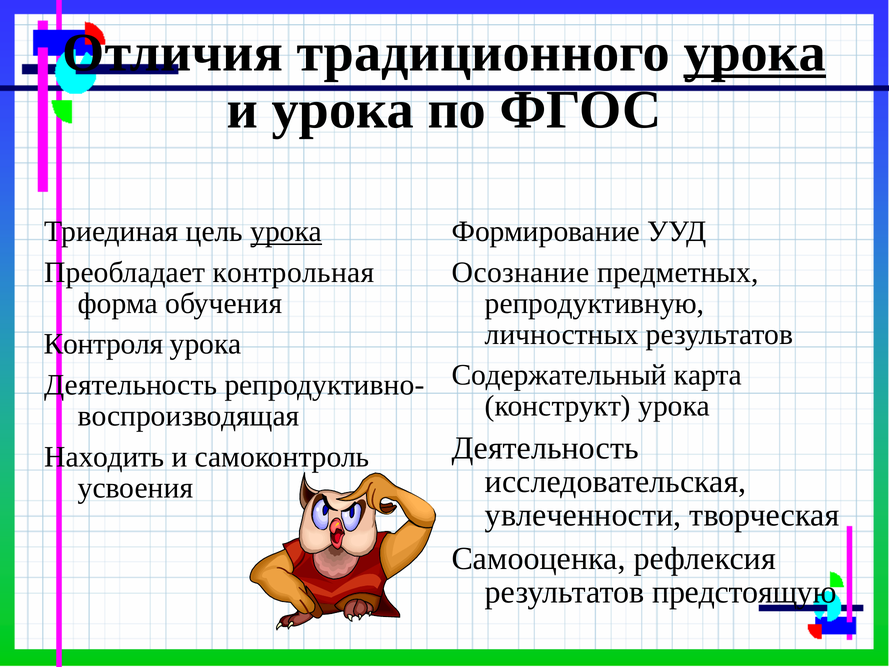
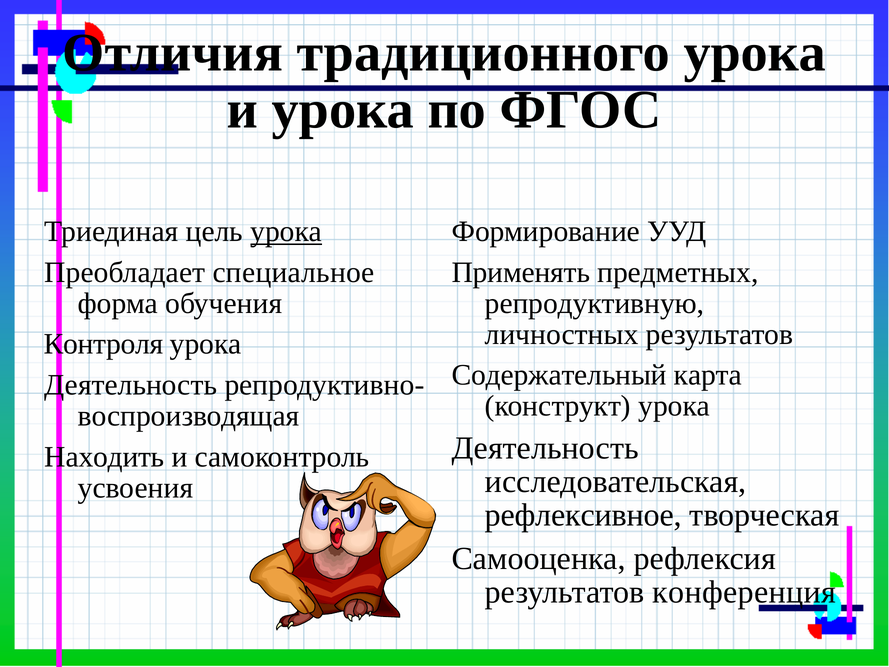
урока at (755, 53) underline: present -> none
контрольная: контрольная -> специальное
Осознание: Осознание -> Применять
увлеченности: увлеченности -> рефлексивное
предстоящую: предстоящую -> конференция
